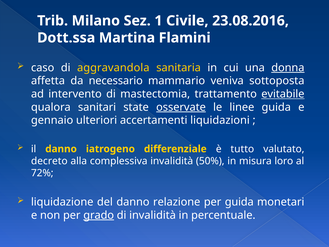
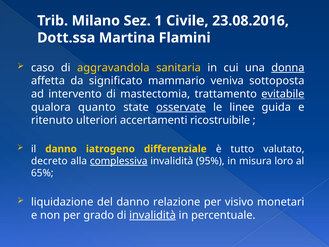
necessario: necessario -> significato
sanitari: sanitari -> quanto
gennaio: gennaio -> ritenuto
liquidazioni: liquidazioni -> ricostruibile
complessiva underline: none -> present
50%: 50% -> 95%
72%: 72% -> 65%
per guida: guida -> visivo
grado underline: present -> none
invalidità at (153, 215) underline: none -> present
